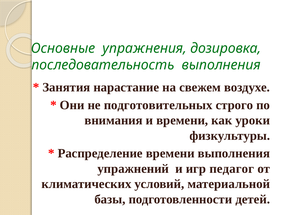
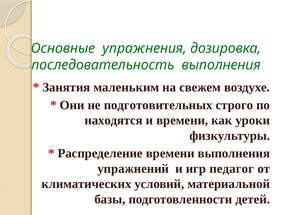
нарастание: нарастание -> маленьким
внимания: внимания -> находятся
